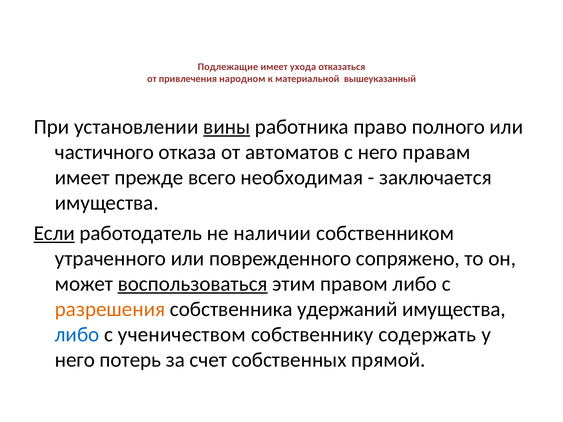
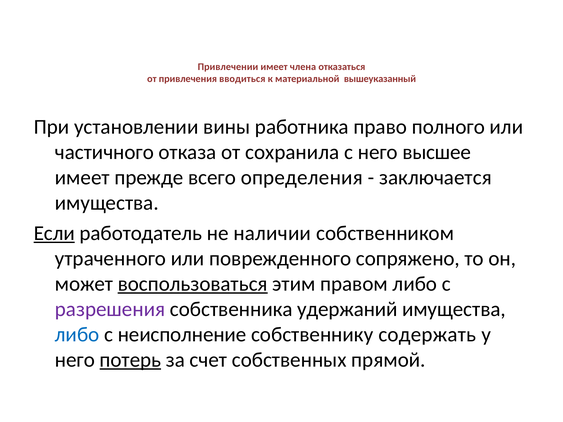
Подлежащие: Подлежащие -> Привлечении
ухода: ухода -> члена
народном: народном -> вводиться
вины underline: present -> none
автоматов: автоматов -> сохранила
правам: правам -> высшее
необходимая: необходимая -> определения
разрешения colour: orange -> purple
ученичеством: ученичеством -> неисполнение
потерь underline: none -> present
